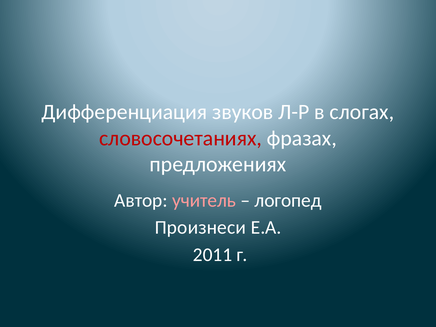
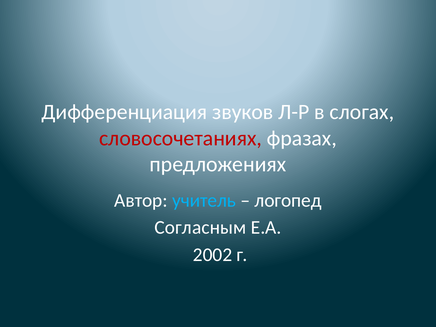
учитель colour: pink -> light blue
Произнеси: Произнеси -> Согласным
2011: 2011 -> 2002
